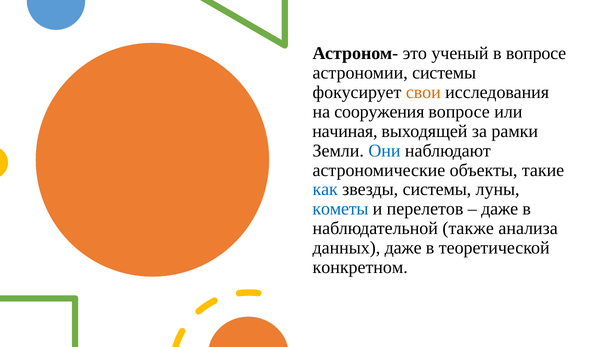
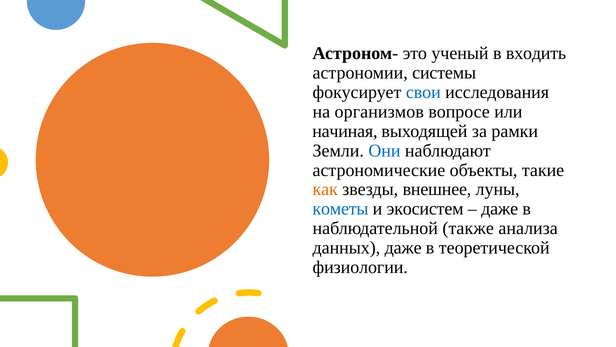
в вопросе: вопросе -> входить
свои colour: orange -> blue
сооружения: сооружения -> организмов
как colour: blue -> orange
звезды системы: системы -> внешнее
перелетов: перелетов -> экосистем
конкретном: конкретном -> физиологии
